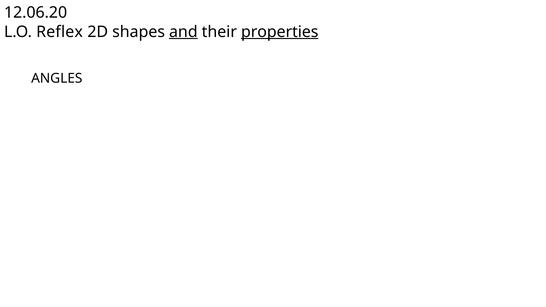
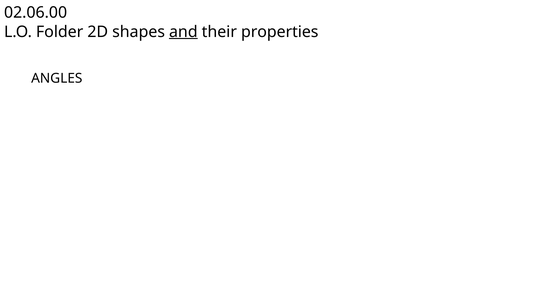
12.06.20: 12.06.20 -> 02.06.00
Reflex: Reflex -> Folder
properties underline: present -> none
